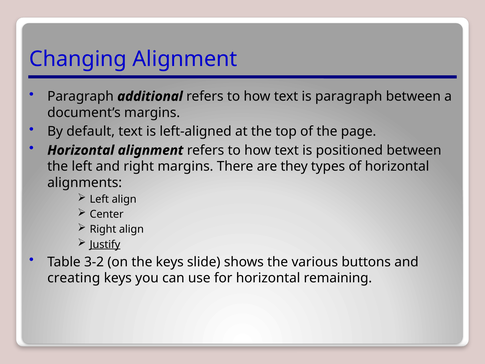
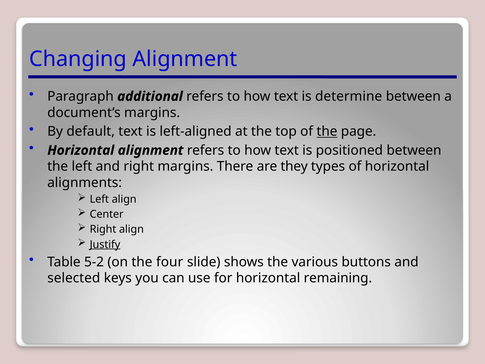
is paragraph: paragraph -> determine
the at (327, 131) underline: none -> present
3-2: 3-2 -> 5-2
the keys: keys -> four
creating: creating -> selected
